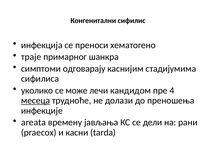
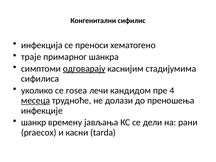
одговарају underline: none -> present
може: може -> rosea
areata: areata -> шанкр
